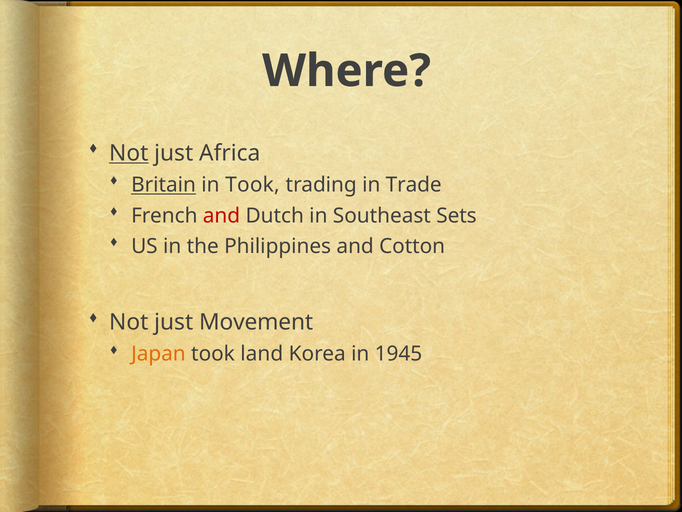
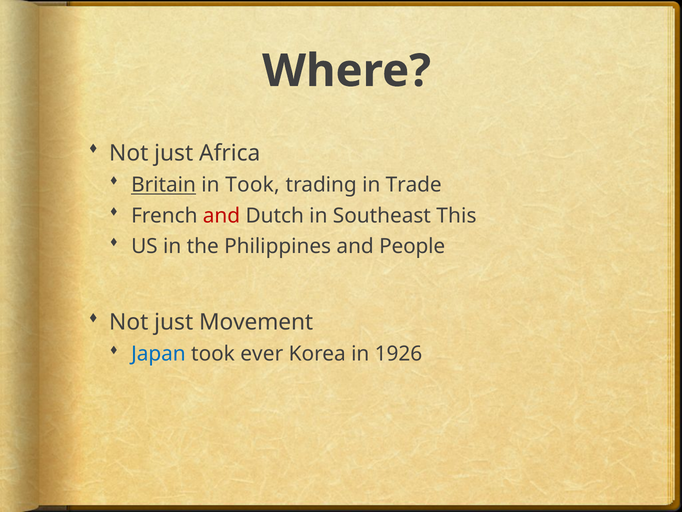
Not at (129, 153) underline: present -> none
Sets: Sets -> This
Cotton: Cotton -> People
Japan colour: orange -> blue
land: land -> ever
1945: 1945 -> 1926
